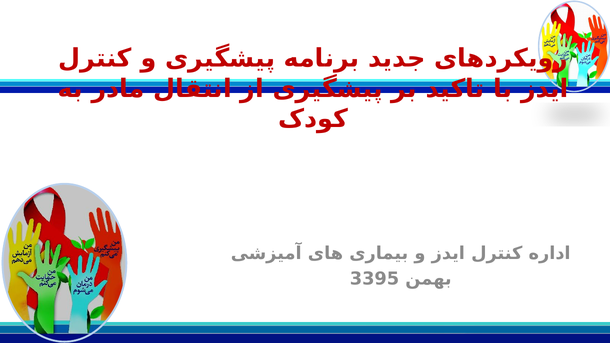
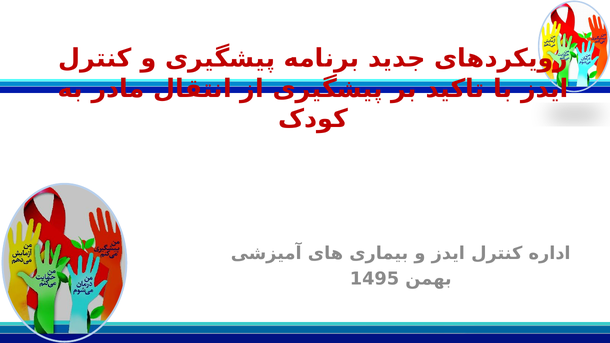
3395: 3395 -> 1495
